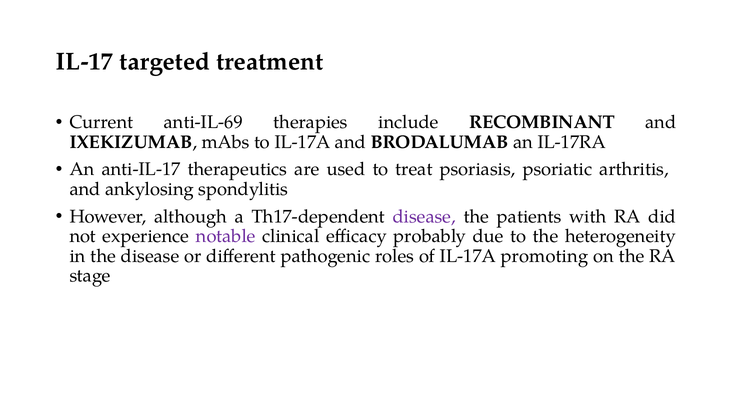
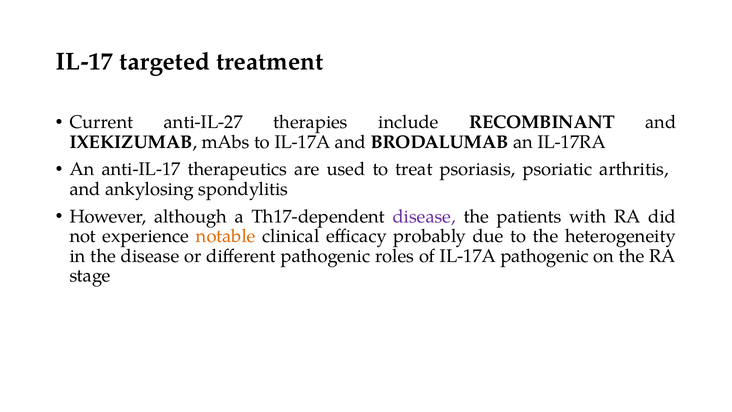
anti-IL-69: anti-IL-69 -> anti-IL-27
notable colour: purple -> orange
IL-17A promoting: promoting -> pathogenic
